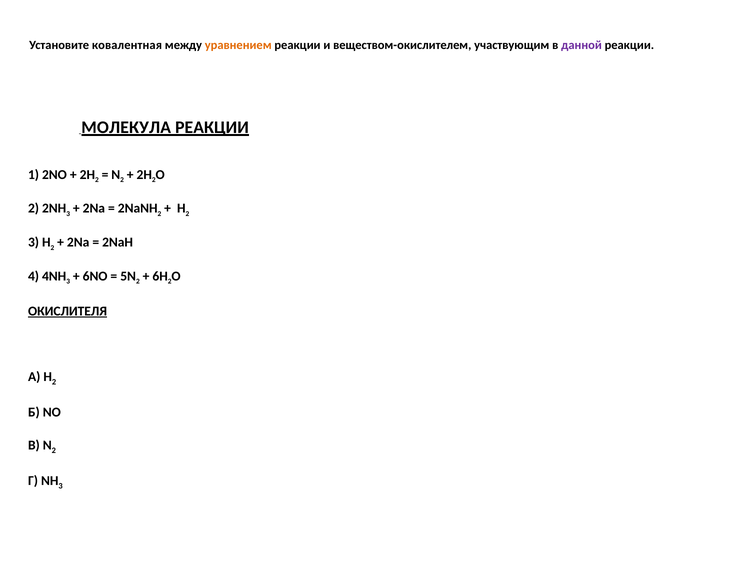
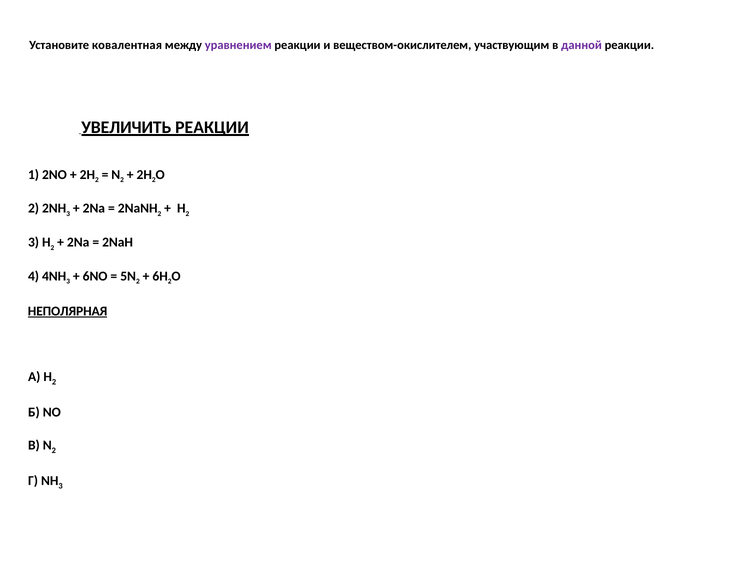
уравнением colour: orange -> purple
МОЛЕКУЛА: МОЛЕКУЛА -> УВЕЛИЧИТЬ
ОКИСЛИТЕЛЯ: ОКИСЛИТЕЛЯ -> НЕПОЛЯРНАЯ
